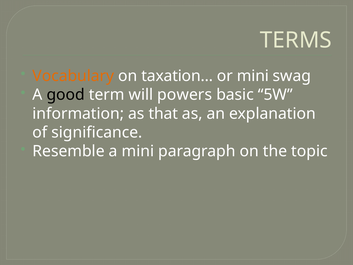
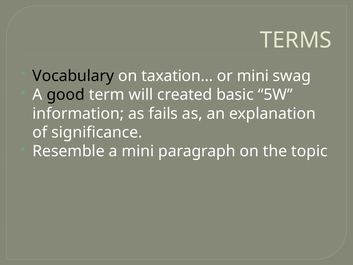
Vocabulary colour: orange -> black
powers: powers -> created
that: that -> fails
